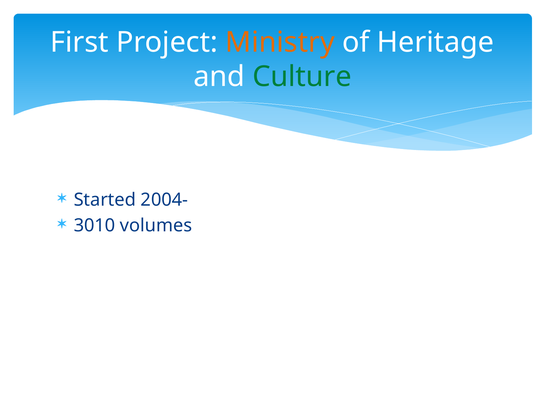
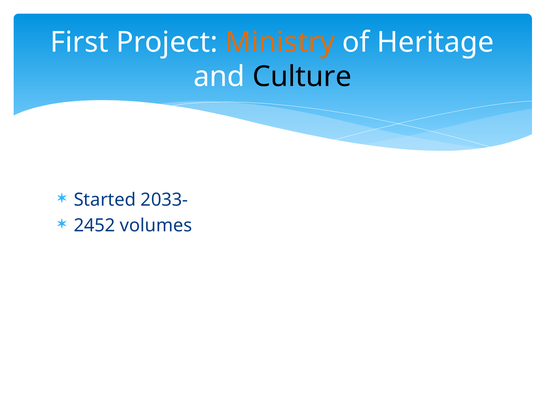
Culture colour: green -> black
2004-: 2004- -> 2033-
3010: 3010 -> 2452
